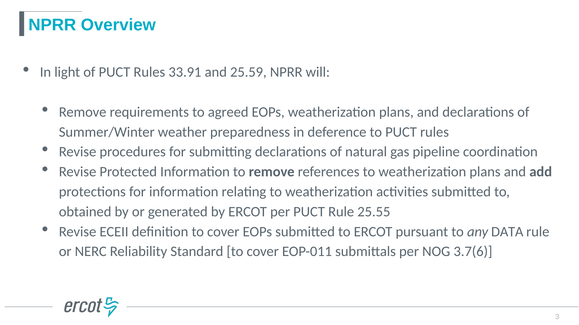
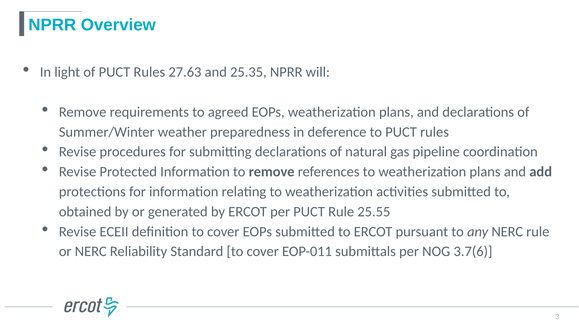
33.91: 33.91 -> 27.63
25.59: 25.59 -> 25.35
any DATA: DATA -> NERC
